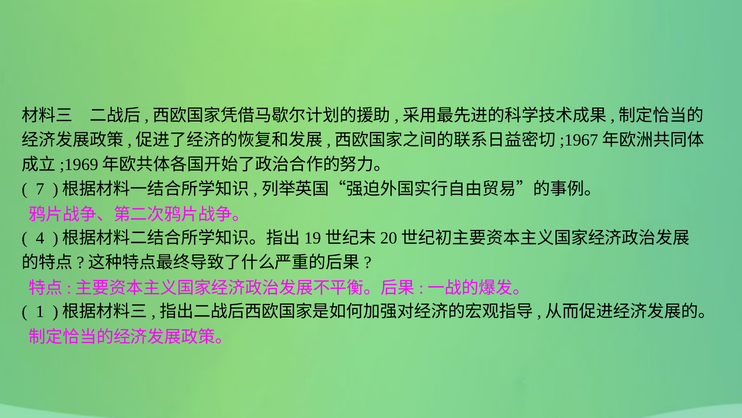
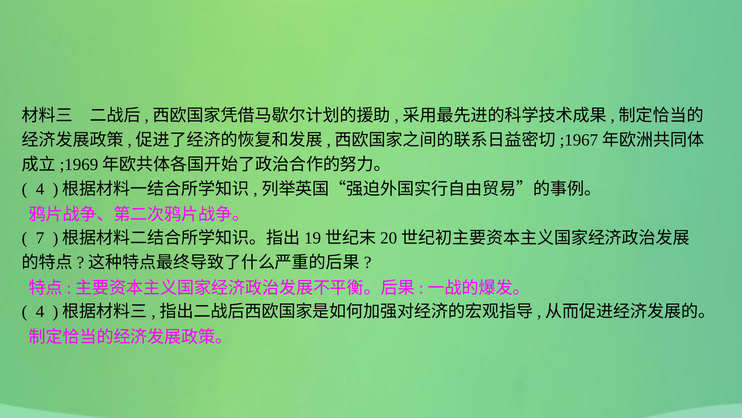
7 at (40, 189): 7 -> 4
4: 4 -> 7
1 at (40, 311): 1 -> 4
